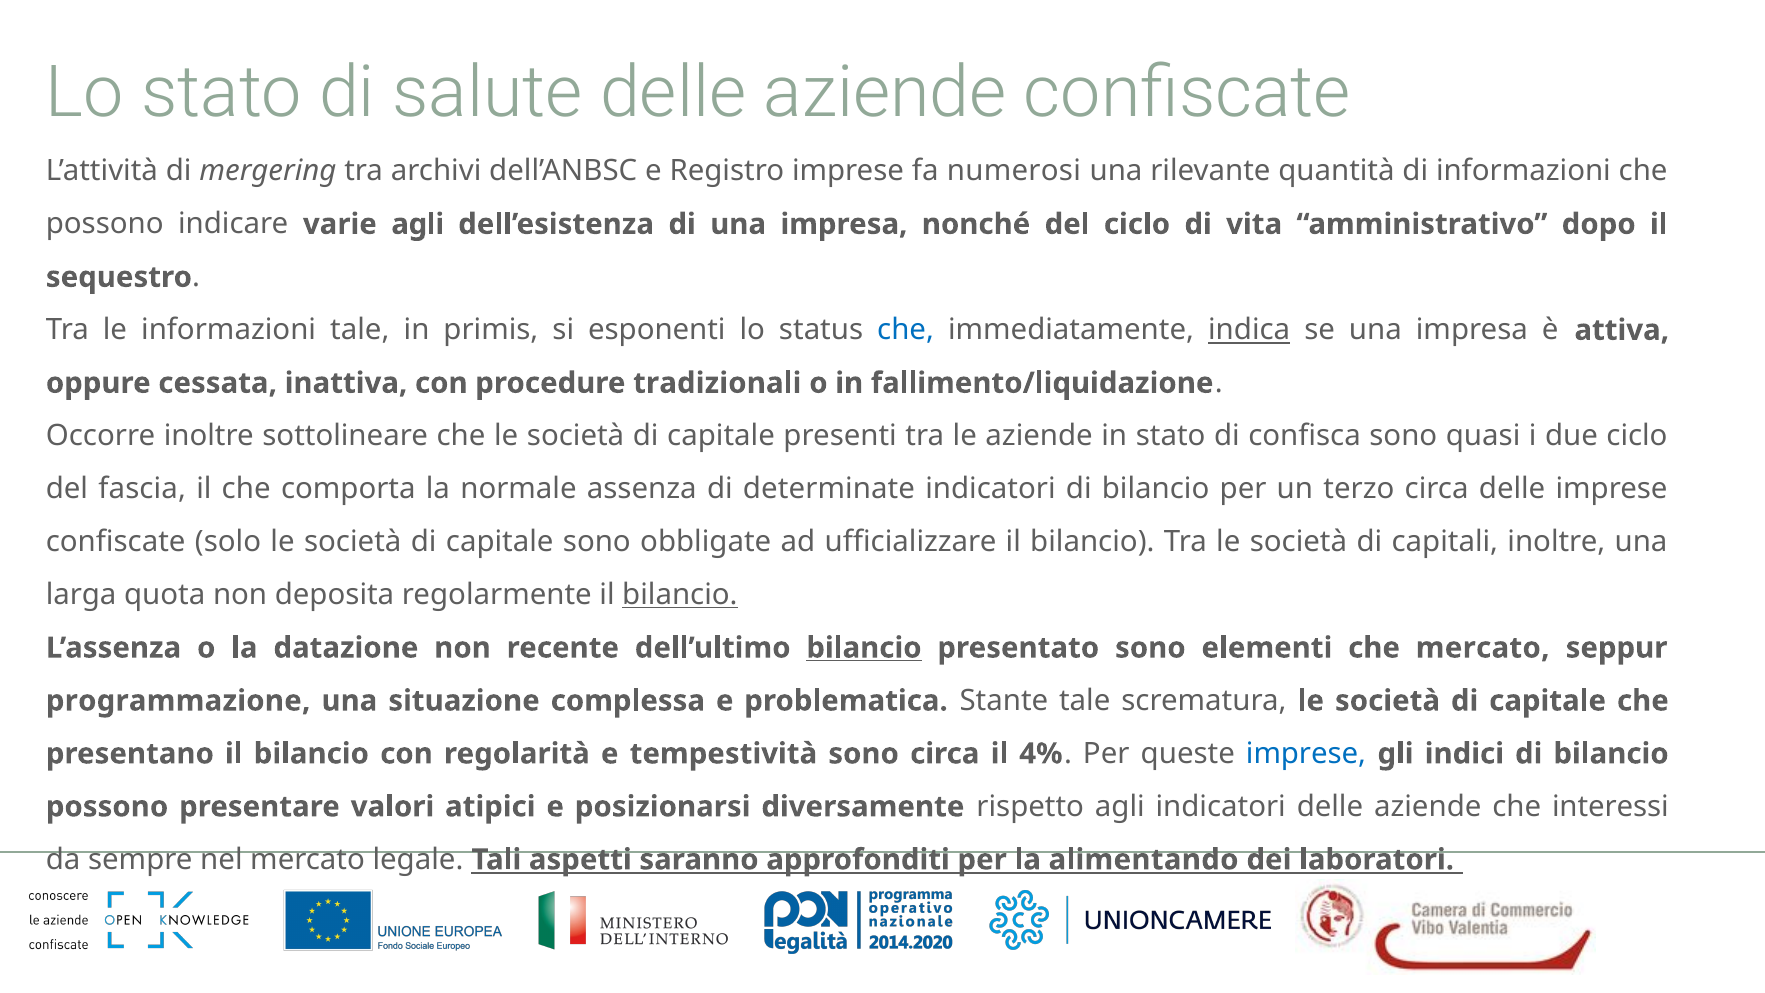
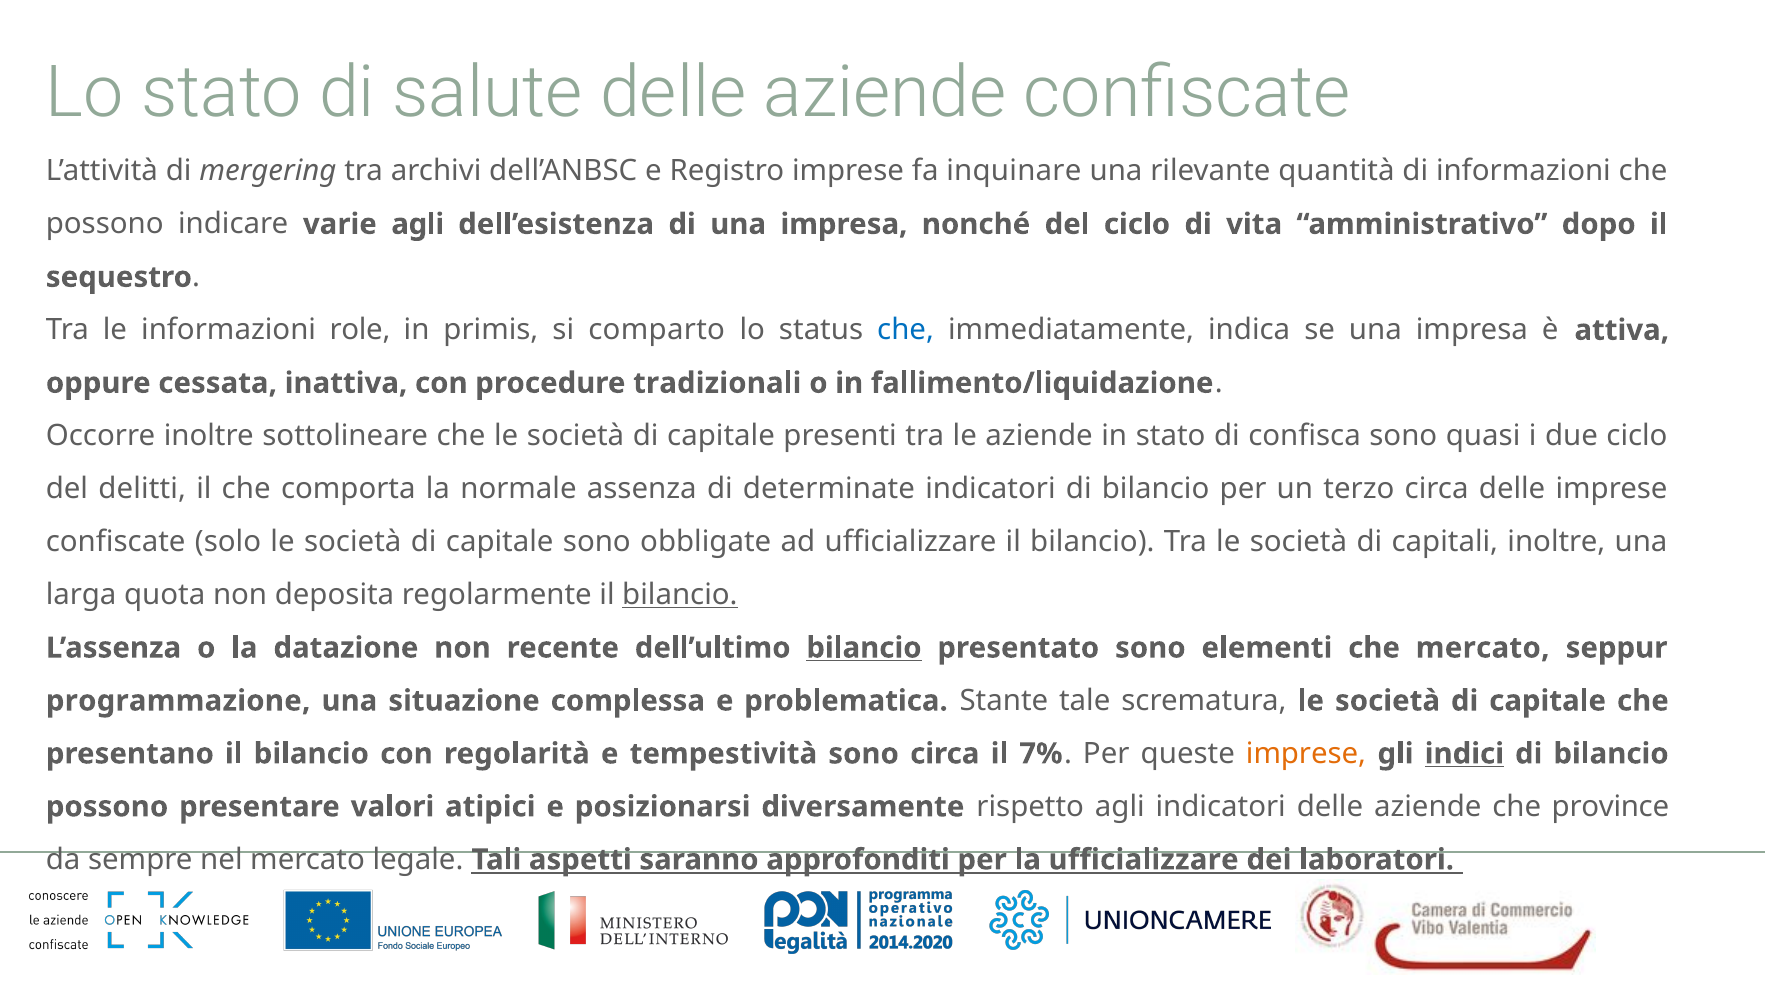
numerosi: numerosi -> inquinare
informazioni tale: tale -> role
esponenti: esponenti -> comparto
indica underline: present -> none
fascia: fascia -> delitti
4%: 4% -> 7%
imprese at (1306, 754) colour: blue -> orange
indici underline: none -> present
interessi: interessi -> province
la alimentando: alimentando -> ufficializzare
